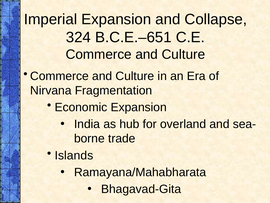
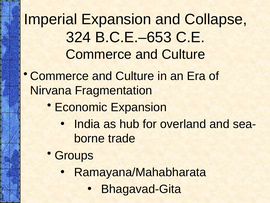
B.C.E.–651: B.C.E.–651 -> B.C.E.–653
Islands: Islands -> Groups
